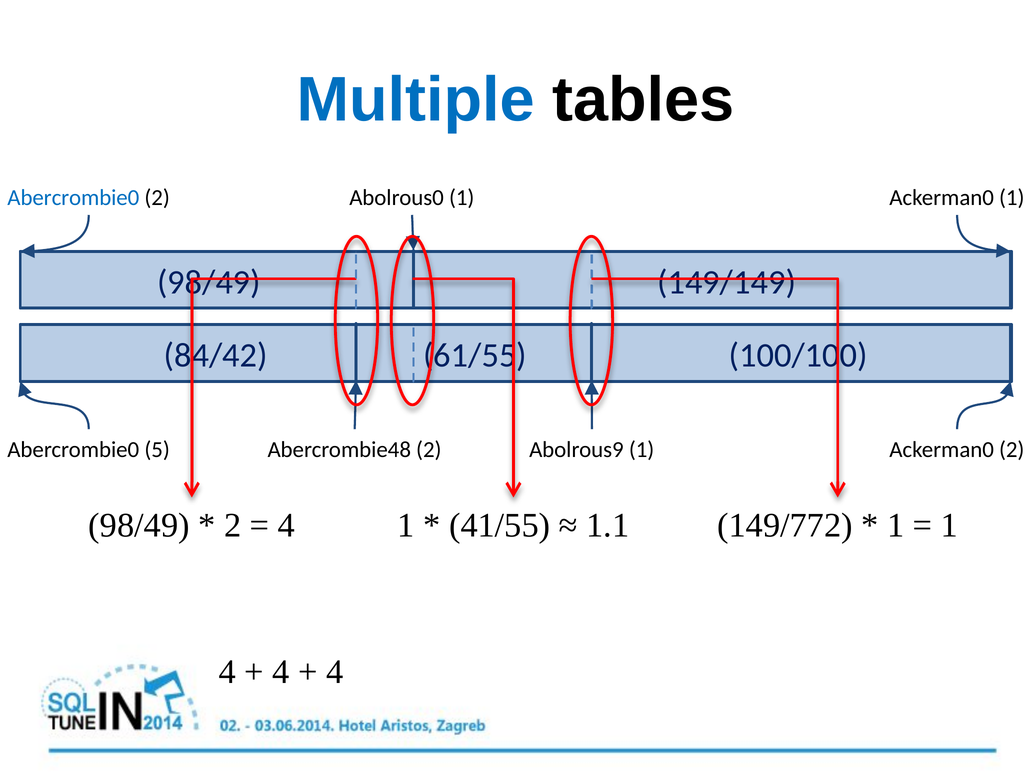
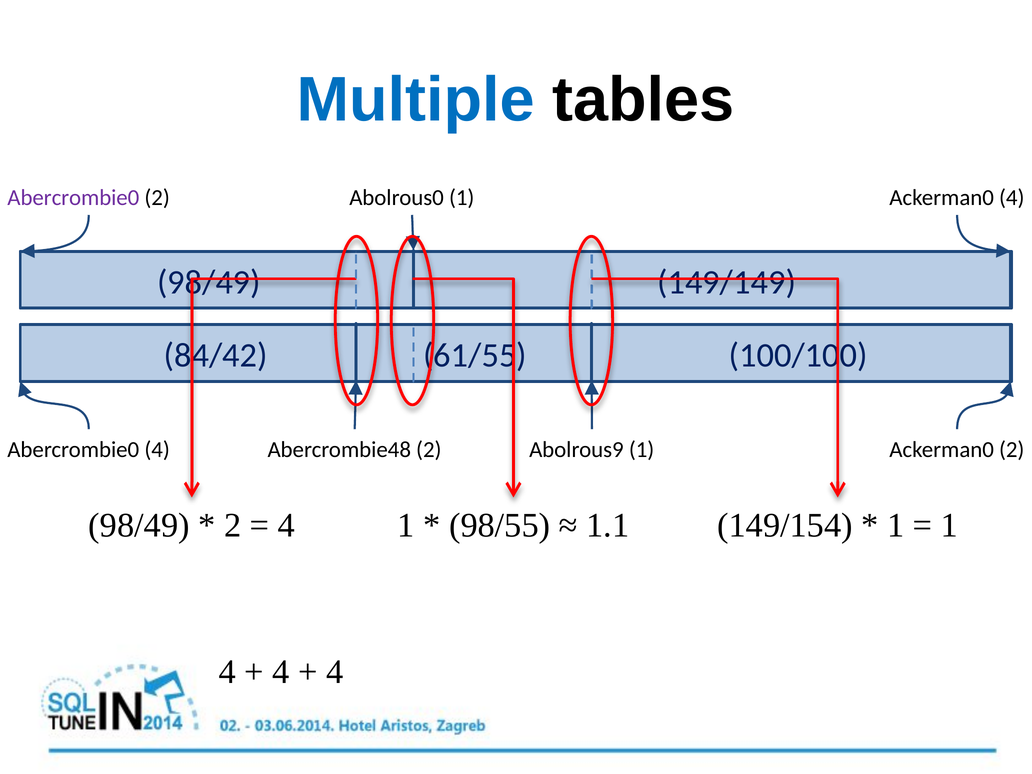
Abercrombie0 at (73, 198) colour: blue -> purple
Ackerman0 1: 1 -> 4
Abercrombie0 5: 5 -> 4
41/55: 41/55 -> 98/55
149/772: 149/772 -> 149/154
